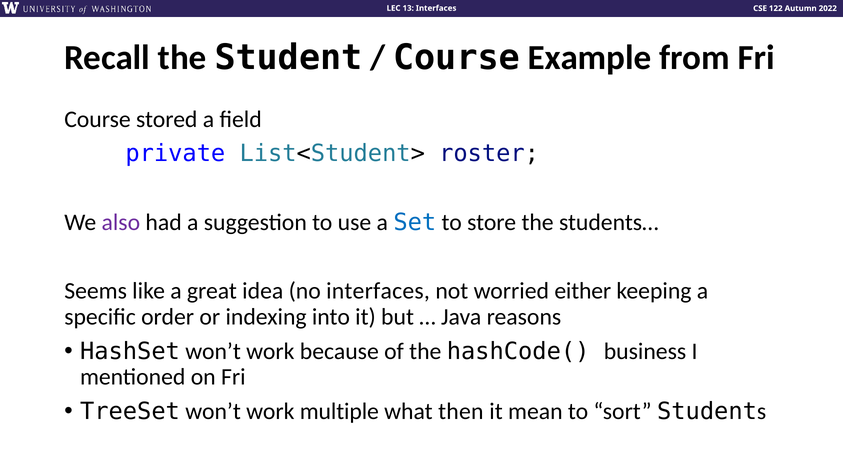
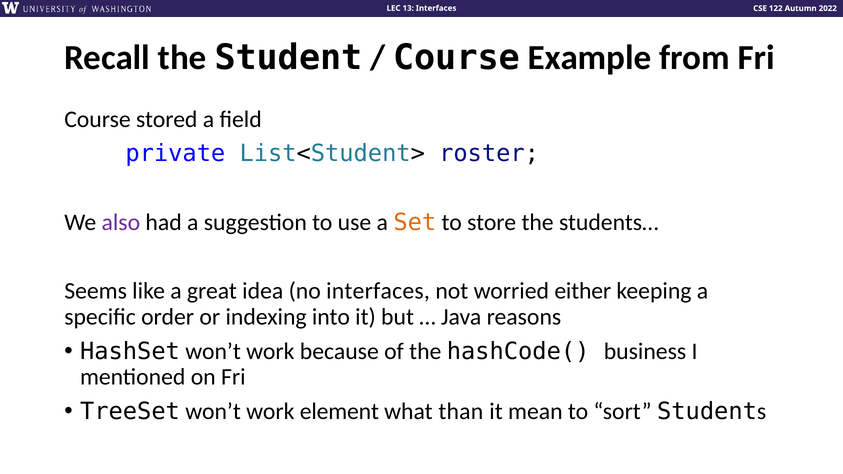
Set colour: blue -> orange
multiple: multiple -> element
then: then -> than
